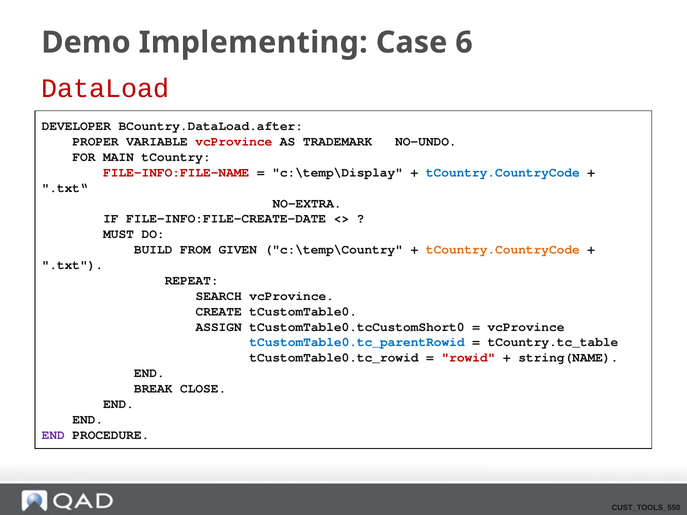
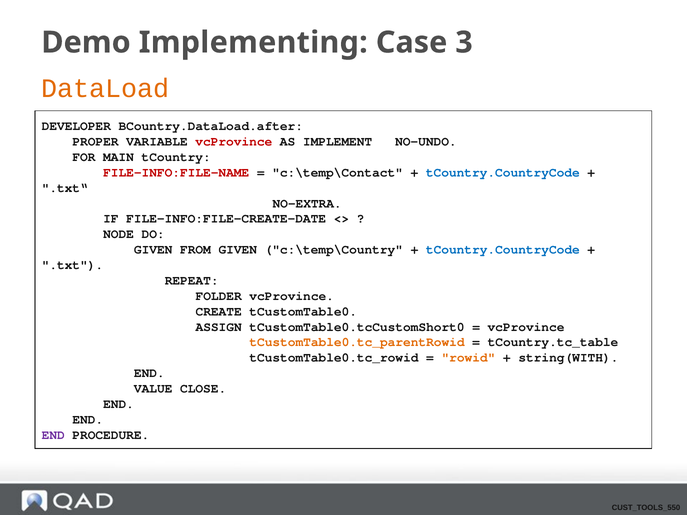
6: 6 -> 3
DataLoad colour: red -> orange
TRADEMARK: TRADEMARK -> IMPLEMENT
c:\temp\Display: c:\temp\Display -> c:\temp\Contact
MUST: MUST -> NODE
BUILD at (153, 250): BUILD -> GIVEN
tCountry.CountryCode at (503, 250) colour: orange -> blue
SEARCH: SEARCH -> FOLDER
tCustomTable0.tc_parentRowid at (357, 342) colour: blue -> orange
rowid at (468, 358) colour: red -> orange
string(NAME: string(NAME -> string(WITH
BREAK at (153, 389): BREAK -> VALUE
